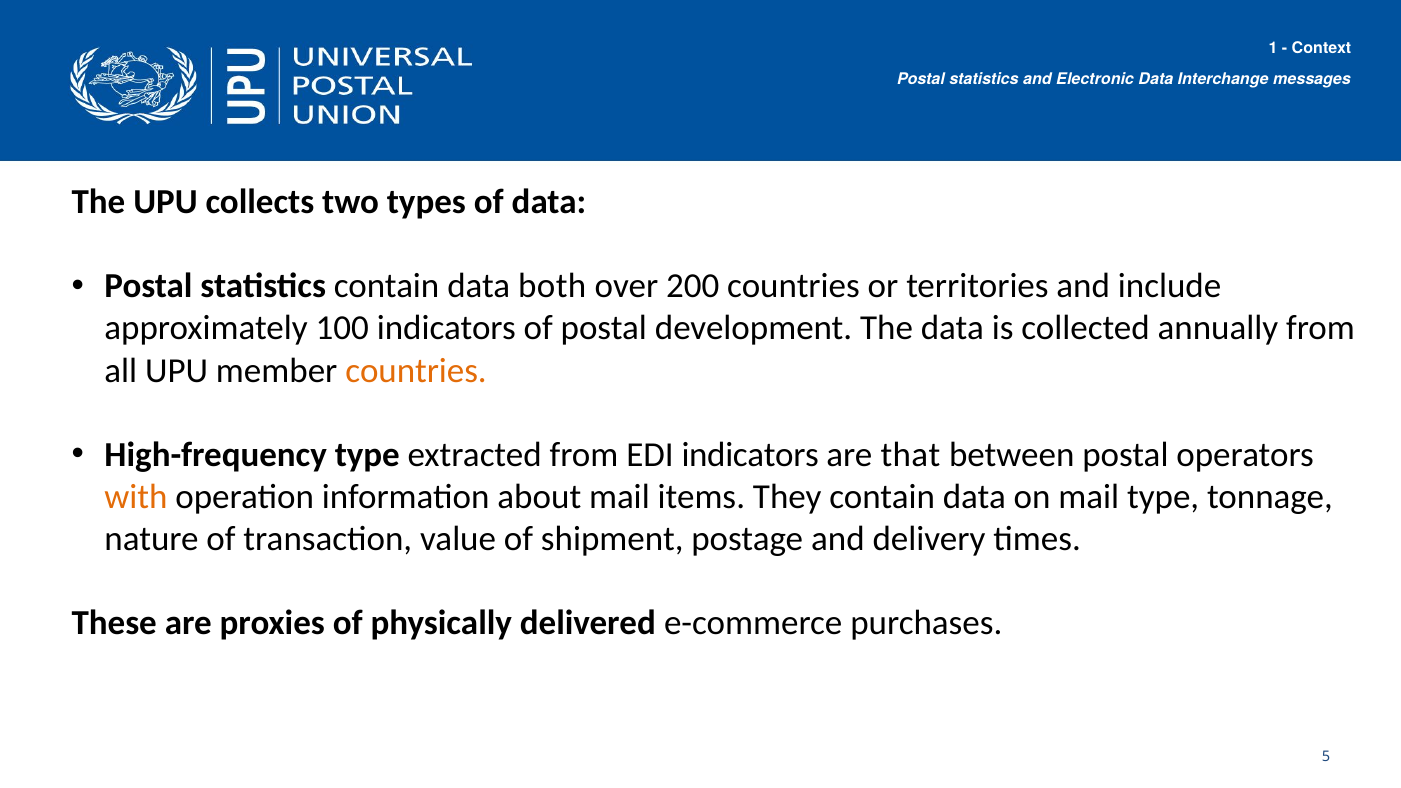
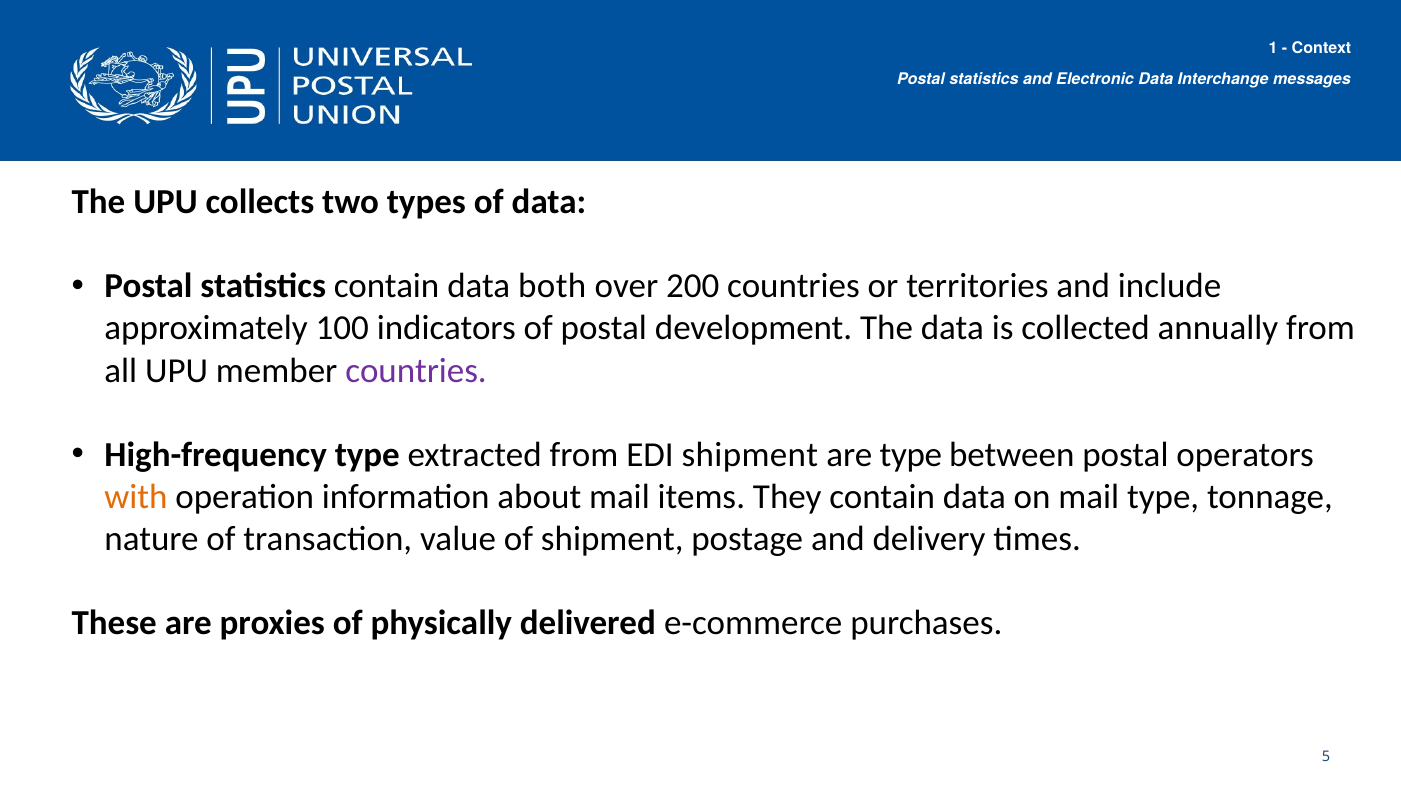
countries at (416, 370) colour: orange -> purple
EDI indicators: indicators -> shipment
are that: that -> type
